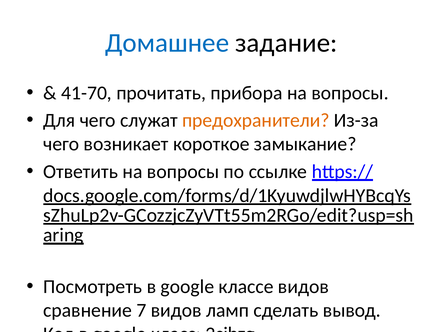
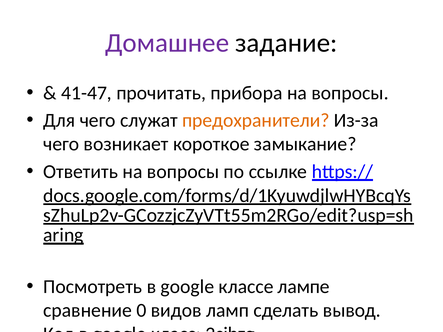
Домашнее colour: blue -> purple
41-70: 41-70 -> 41-47
классе видов: видов -> лампе
7: 7 -> 0
